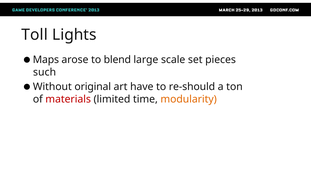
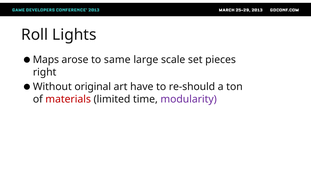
Toll: Toll -> Roll
blend: blend -> same
such: such -> right
modularity colour: orange -> purple
